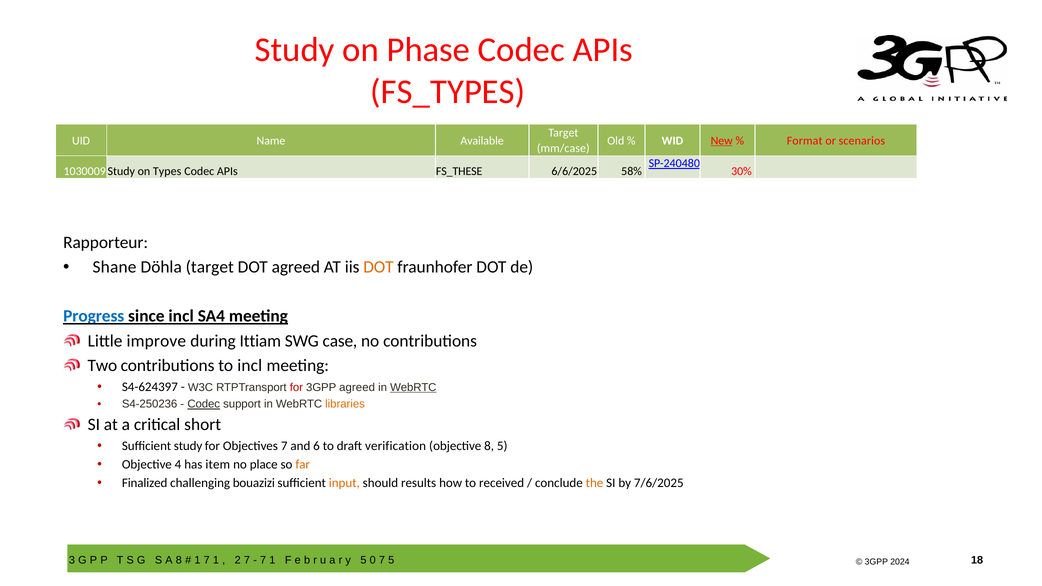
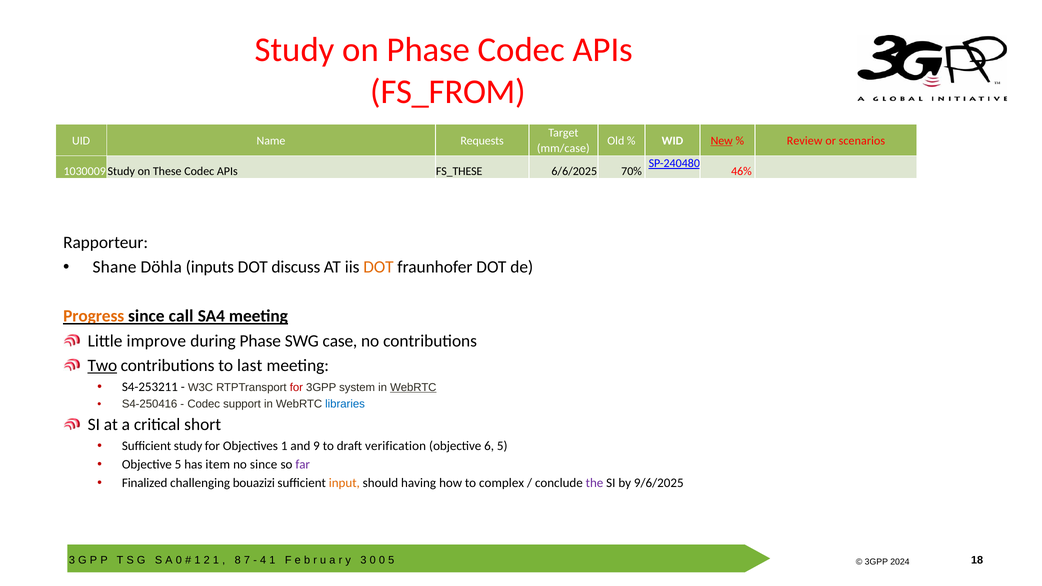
FS_TYPES: FS_TYPES -> FS_FROM
Available: Available -> Requests
Format: Format -> Review
Types: Types -> These
58%: 58% -> 70%
30%: 30% -> 46%
Döhla target: target -> inputs
DOT agreed: agreed -> discuss
Progress colour: blue -> orange
since incl: incl -> call
during Ittiam: Ittiam -> Phase
Two underline: none -> present
to incl: incl -> last
S4-624397: S4-624397 -> S4-253211
3GPP agreed: agreed -> system
S4-250236: S4-250236 -> S4-250416
Codec at (204, 404) underline: present -> none
libraries colour: orange -> blue
Objectives 7: 7 -> 1
6: 6 -> 9
objective 8: 8 -> 6
Objective 4: 4 -> 5
no place: place -> since
far colour: orange -> purple
results: results -> having
received: received -> complex
the colour: orange -> purple
7/6/2025: 7/6/2025 -> 9/6/2025
A 8: 8 -> 0
1 7: 7 -> 2
2: 2 -> 8
7 at (263, 560): 7 -> 4
5 at (363, 560): 5 -> 3
7 at (382, 560): 7 -> 0
